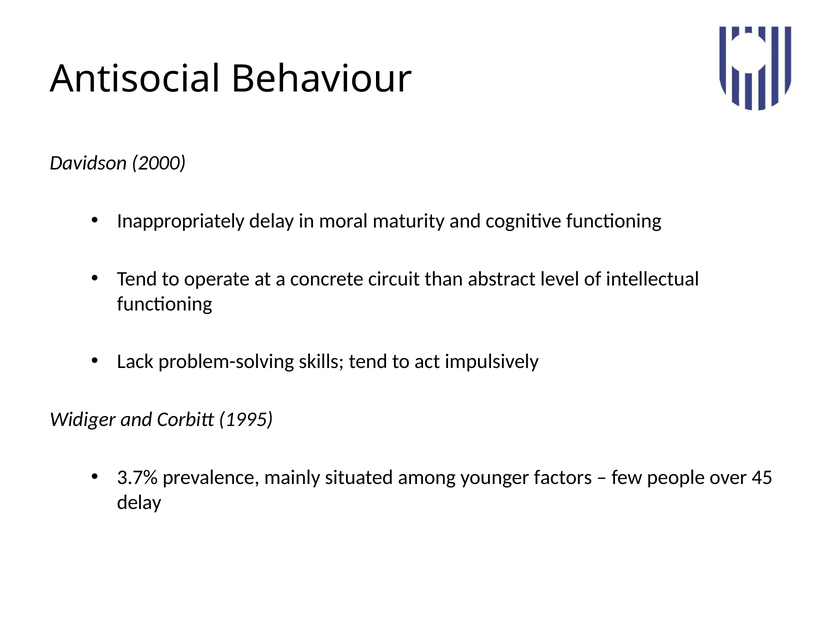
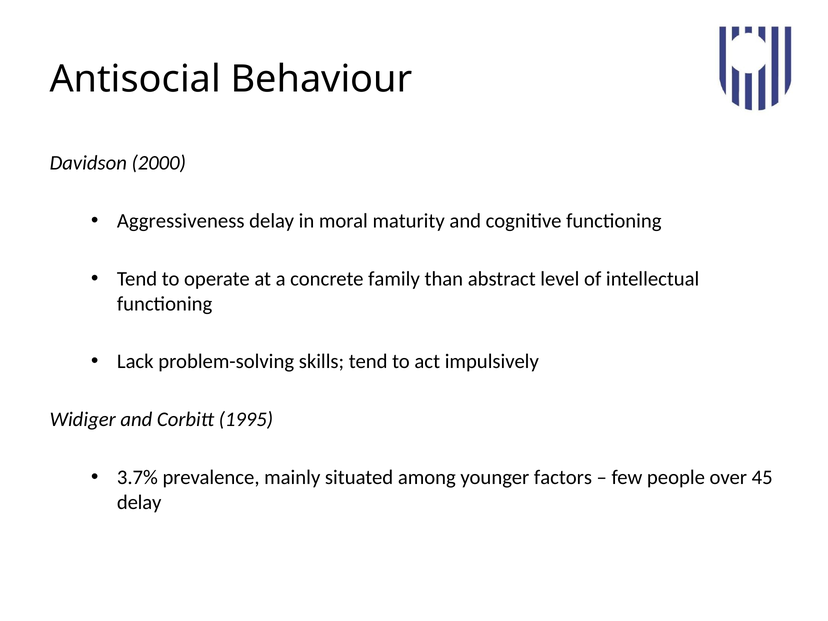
Inappropriately: Inappropriately -> Aggressiveness
circuit: circuit -> family
